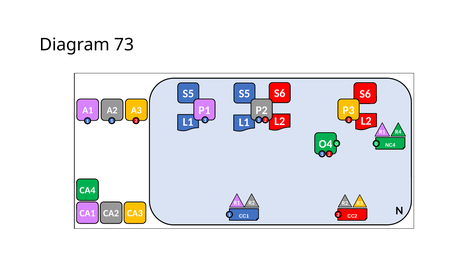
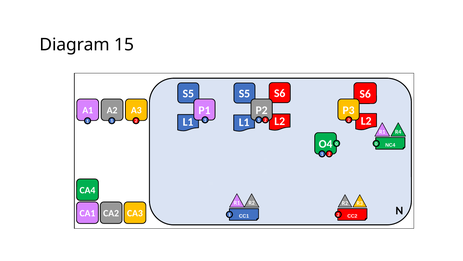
73: 73 -> 15
